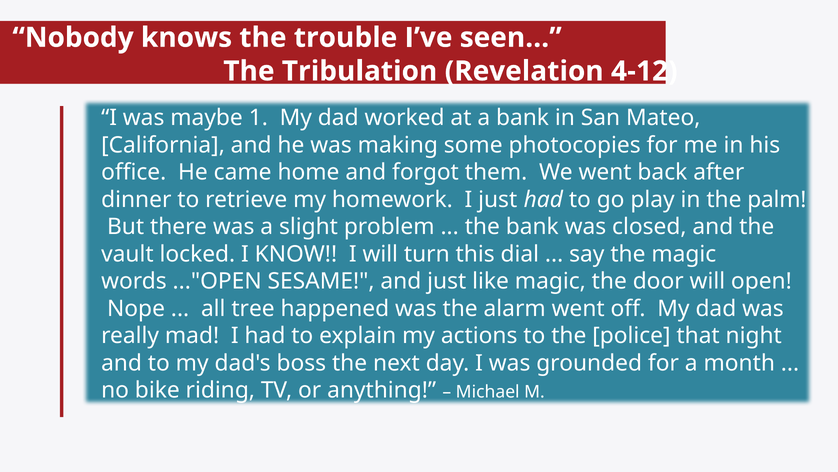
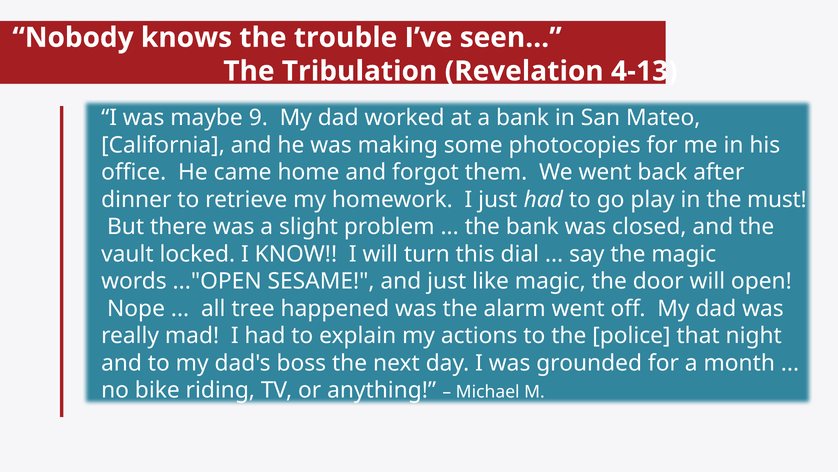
4-12: 4-12 -> 4-13
1: 1 -> 9
palm: palm -> must
